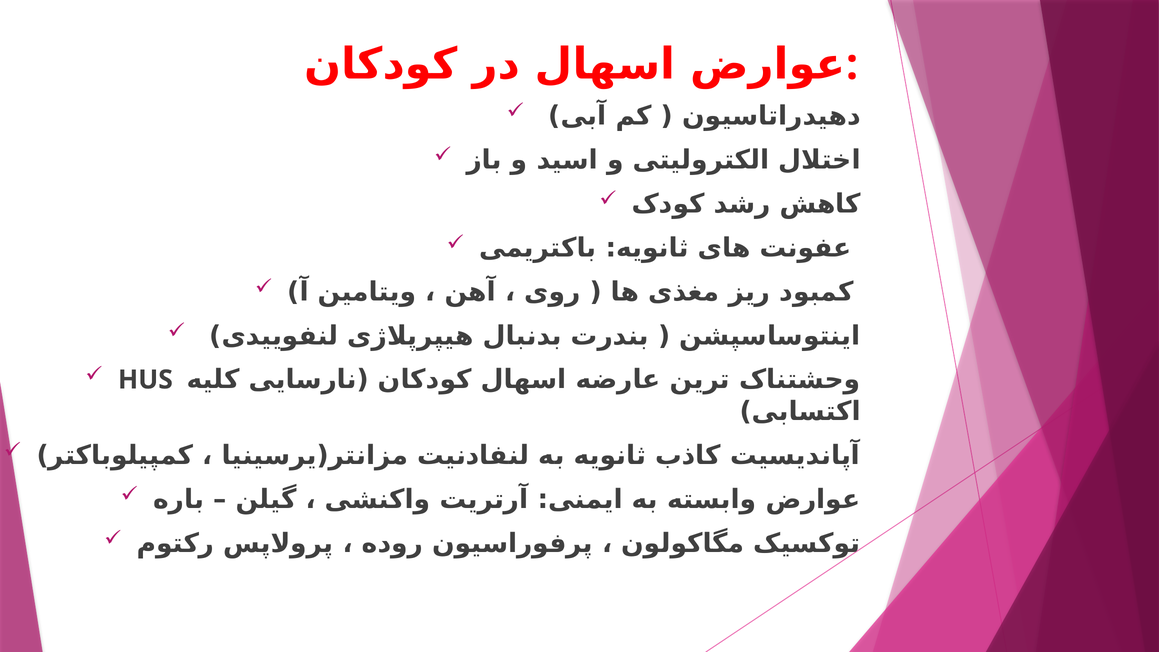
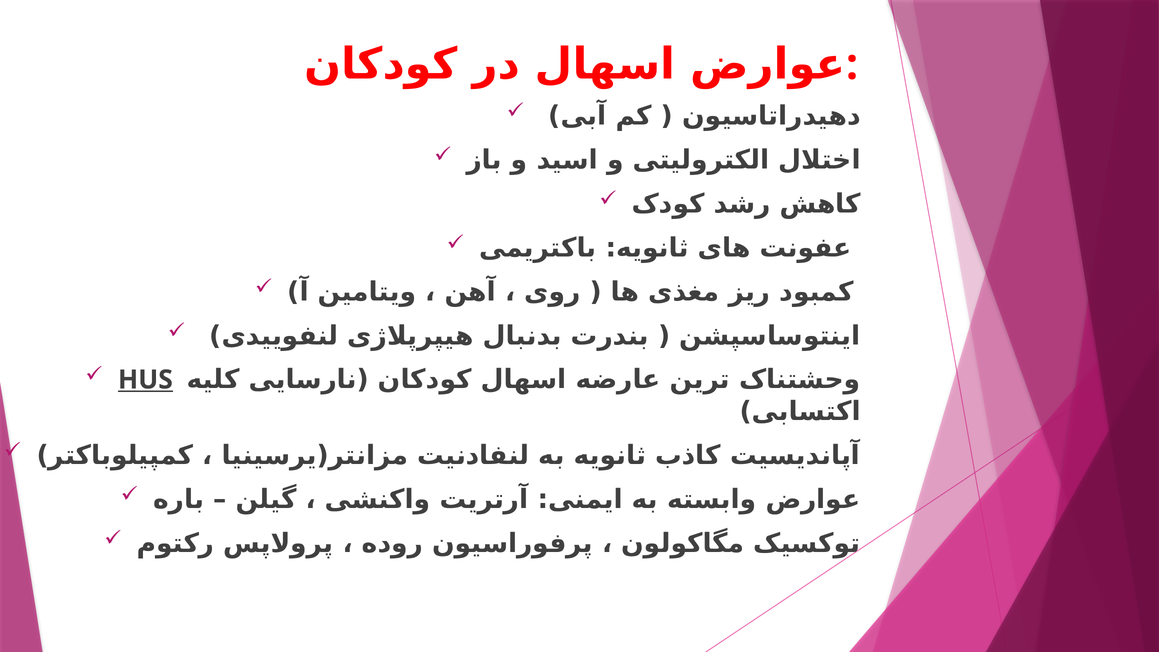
HUS underline: none -> present
